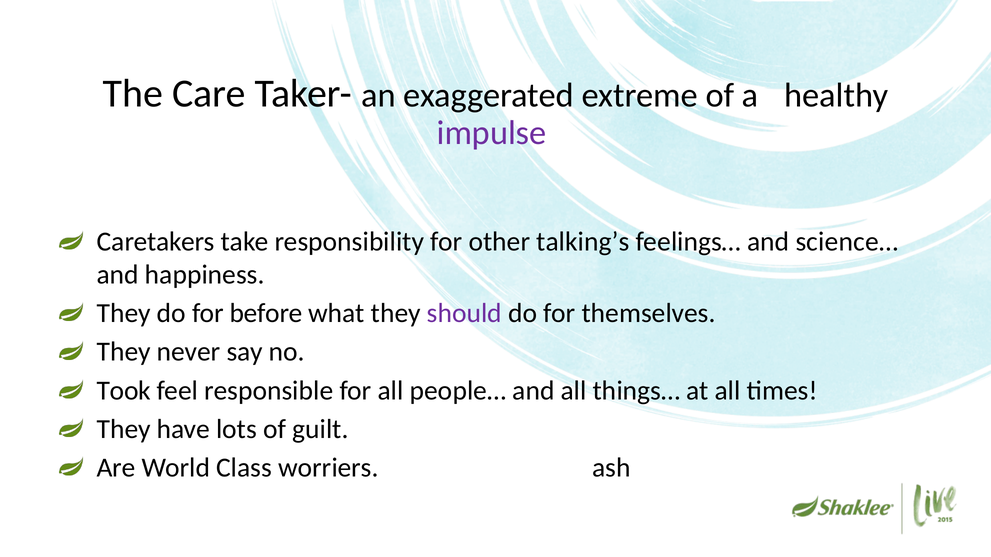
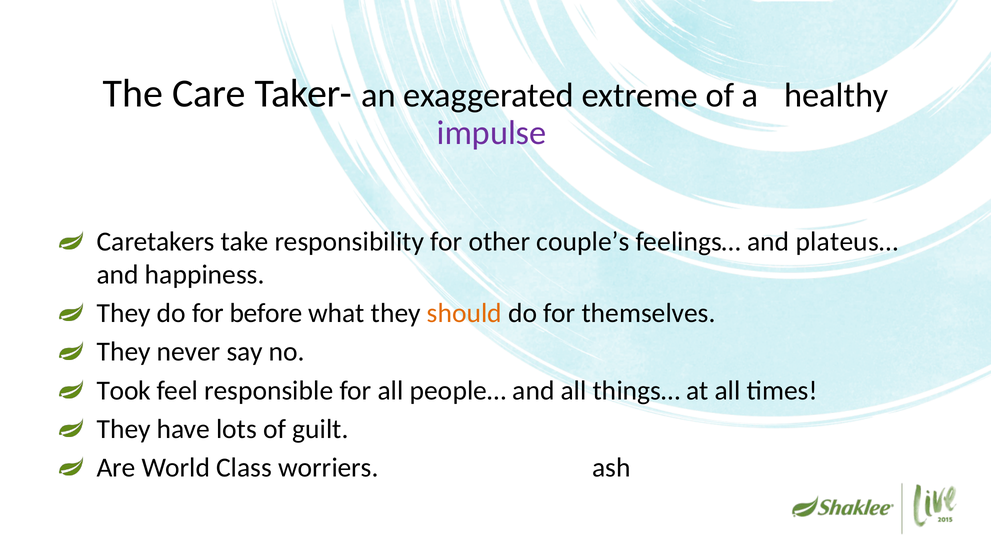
talking’s: talking’s -> couple’s
science…: science… -> plateus…
should colour: purple -> orange
